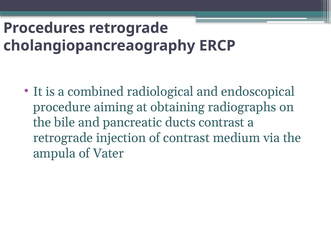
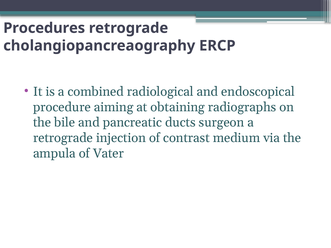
ducts contrast: contrast -> surgeon
